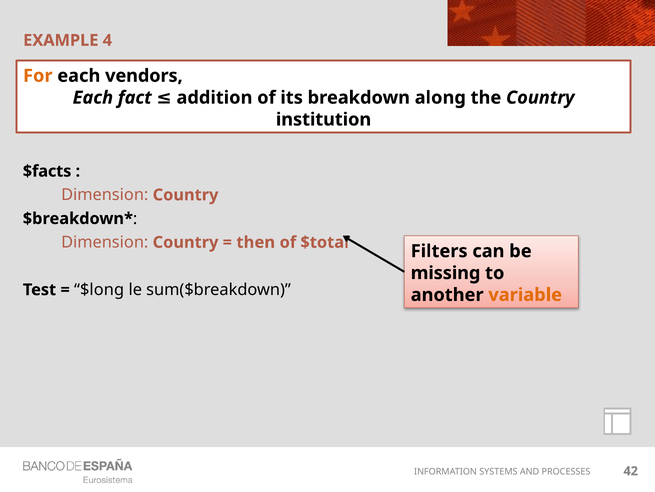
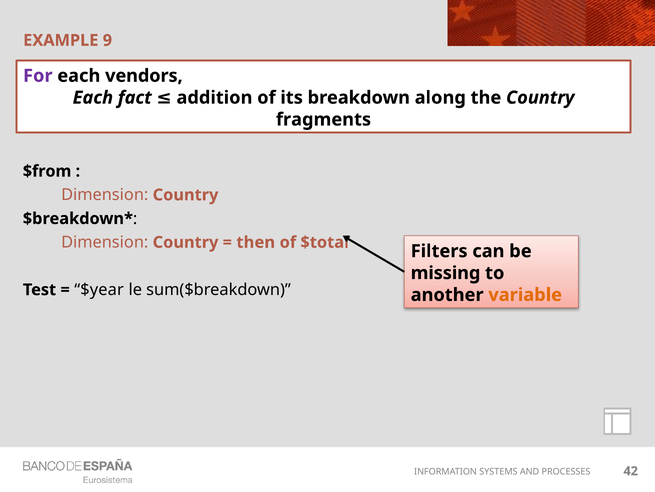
4: 4 -> 9
For colour: orange -> purple
institution: institution -> fragments
$facts: $facts -> $from
$long: $long -> $year
